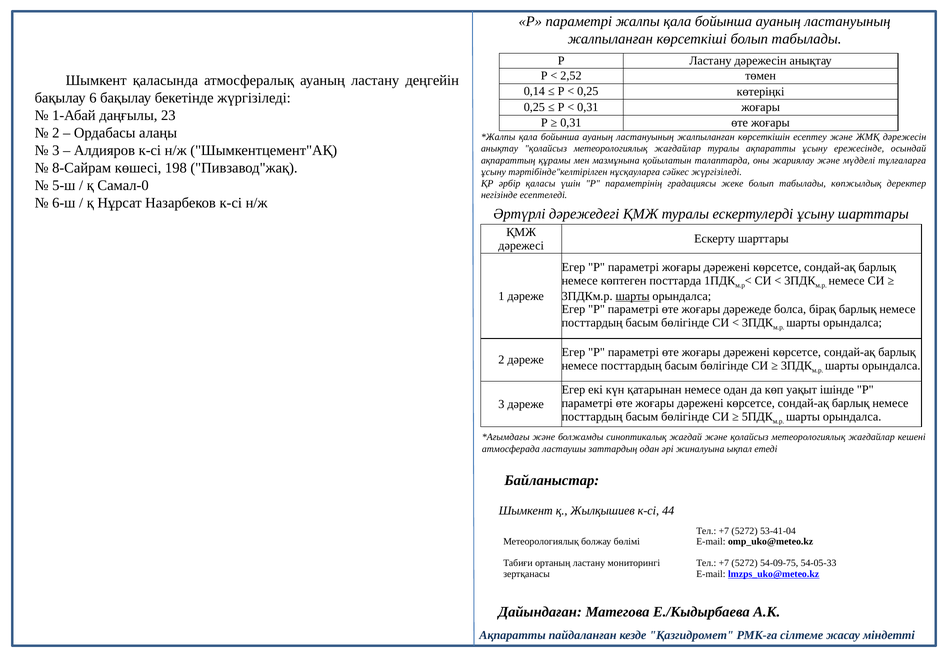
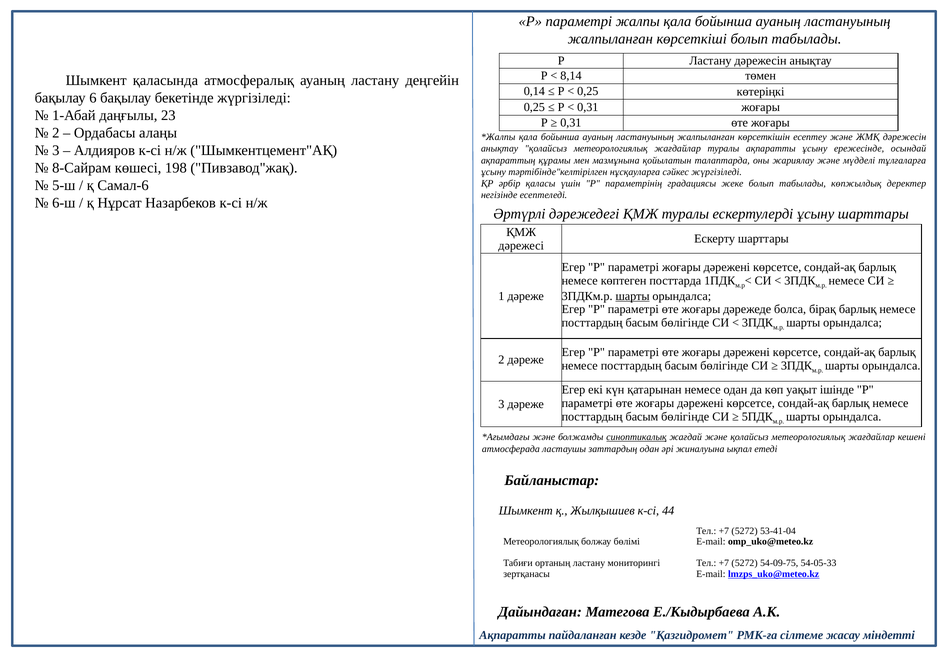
2,52: 2,52 -> 8,14
Самал-0: Самал-0 -> Самал-6
синоптикалық underline: none -> present
